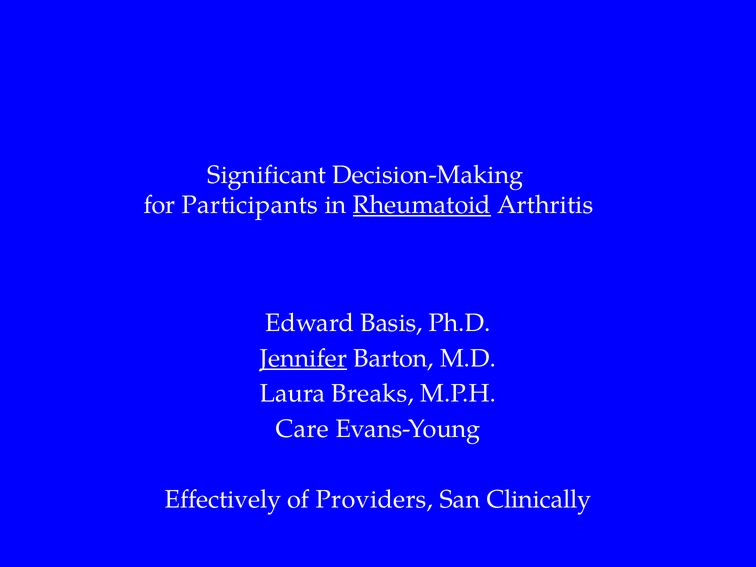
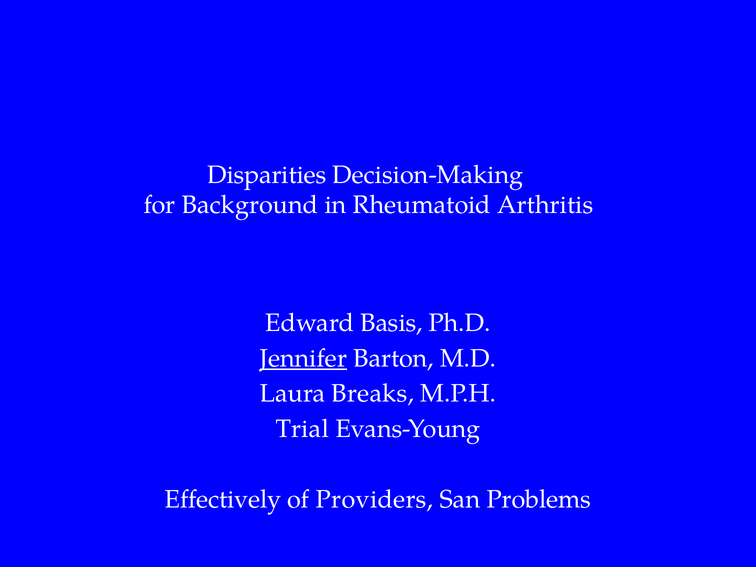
Significant: Significant -> Disparities
Participants: Participants -> Background
Rheumatoid underline: present -> none
Care: Care -> Trial
Clinically: Clinically -> Problems
